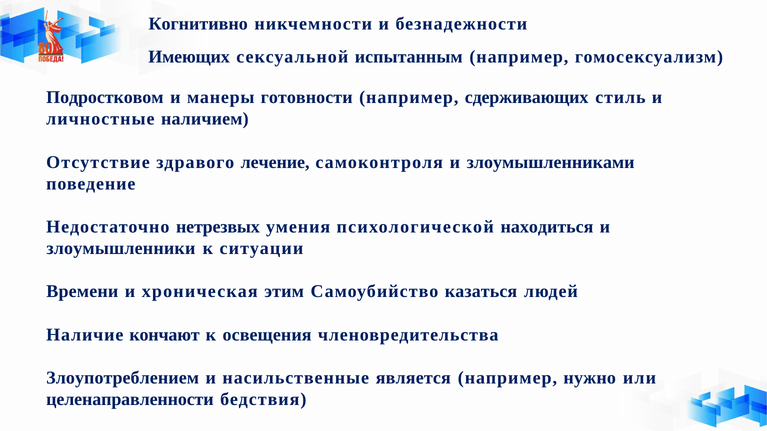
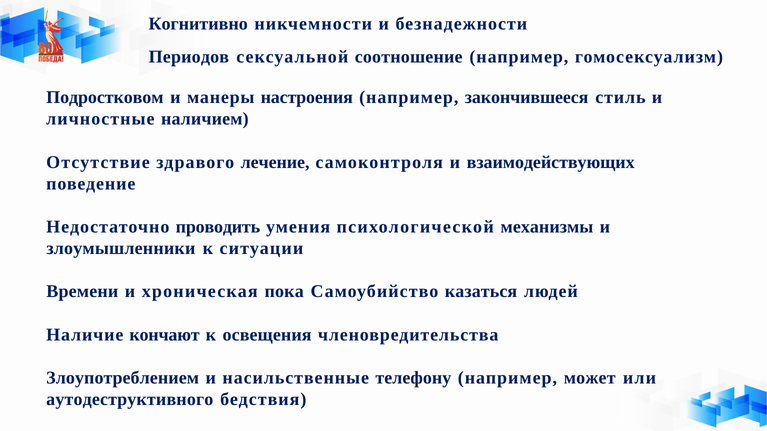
Имеющих: Имеющих -> Периодов
испытанным: испытанным -> соотношение
готовности: готовности -> настроения
сдерживающих: сдерживающих -> закончившееся
злоумышленниками: злоумышленниками -> взаимодействующих
нетрезвых: нетрезвых -> проводить
находиться: находиться -> механизмы
этим: этим -> пока
является: является -> телефону
нужно: нужно -> может
целенаправленности: целенаправленности -> аутодеструктивного
